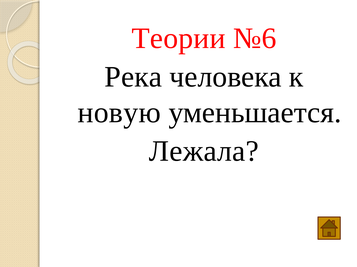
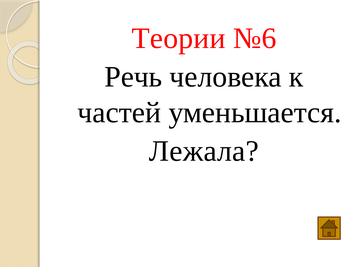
Река: Река -> Речь
новую: новую -> частей
